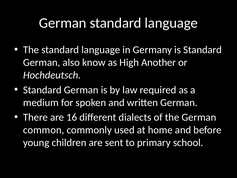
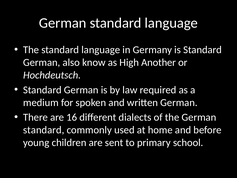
common at (44, 130): common -> standard
